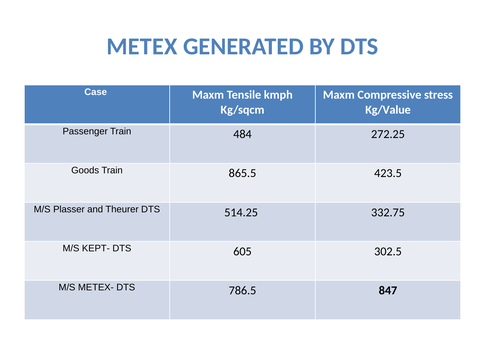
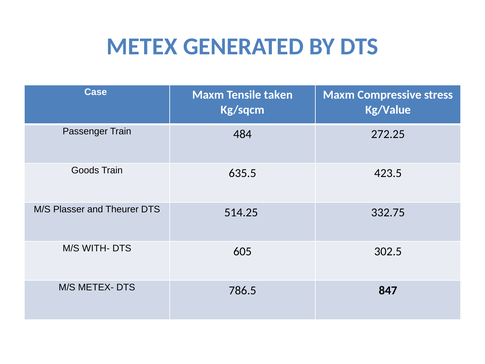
kmph: kmph -> taken
865.5: 865.5 -> 635.5
KEPT-: KEPT- -> WITH-
